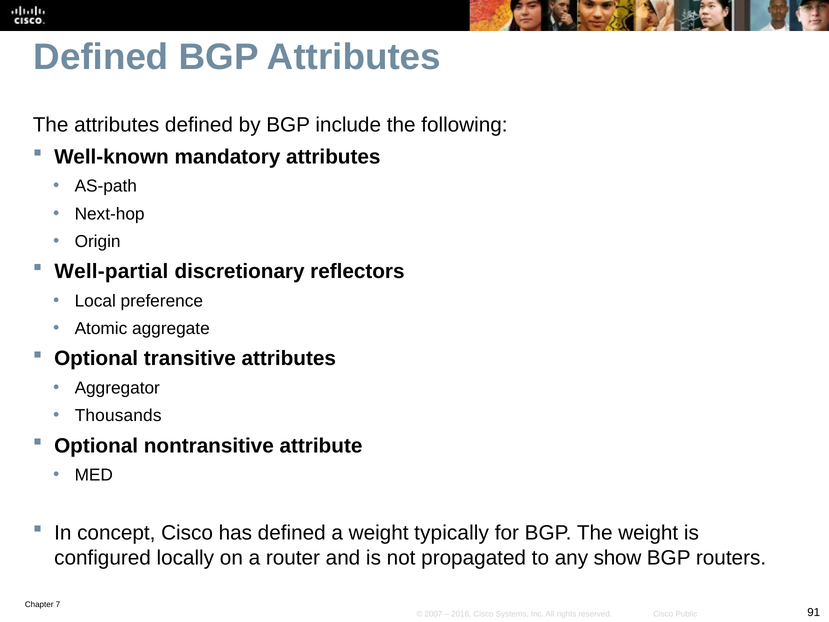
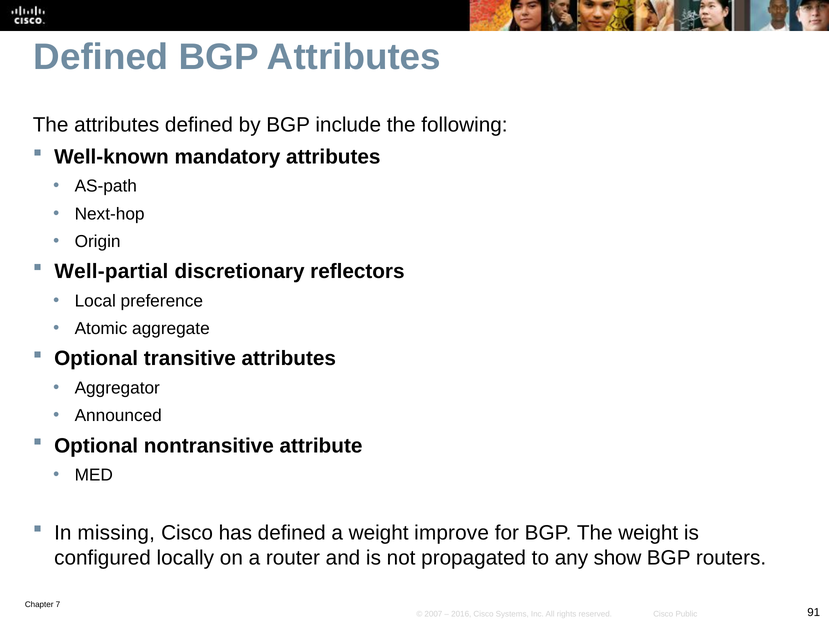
Thousands: Thousands -> Announced
concept: concept -> missing
typically: typically -> improve
